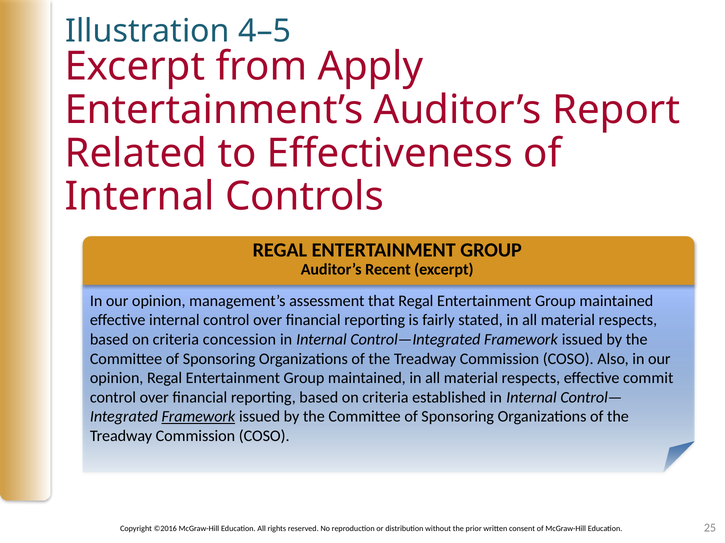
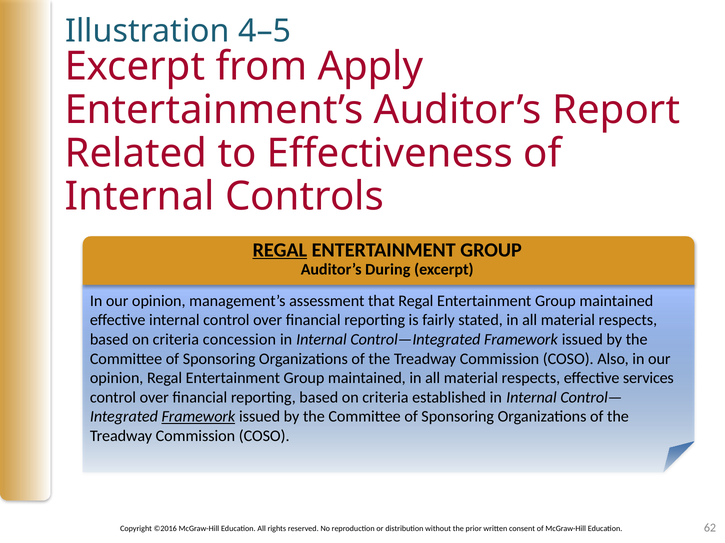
REGAL at (280, 250) underline: none -> present
Recent: Recent -> During
commit: commit -> services
25: 25 -> 62
